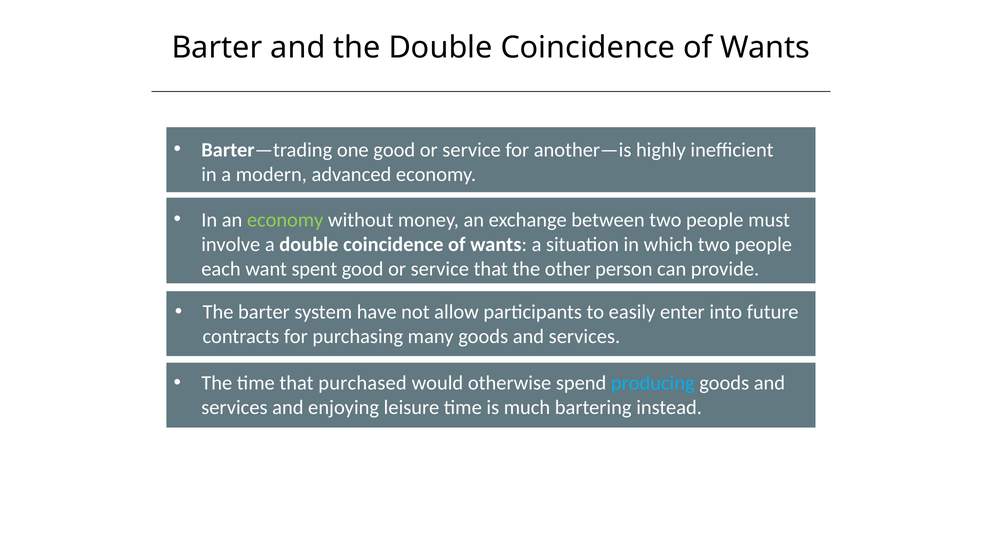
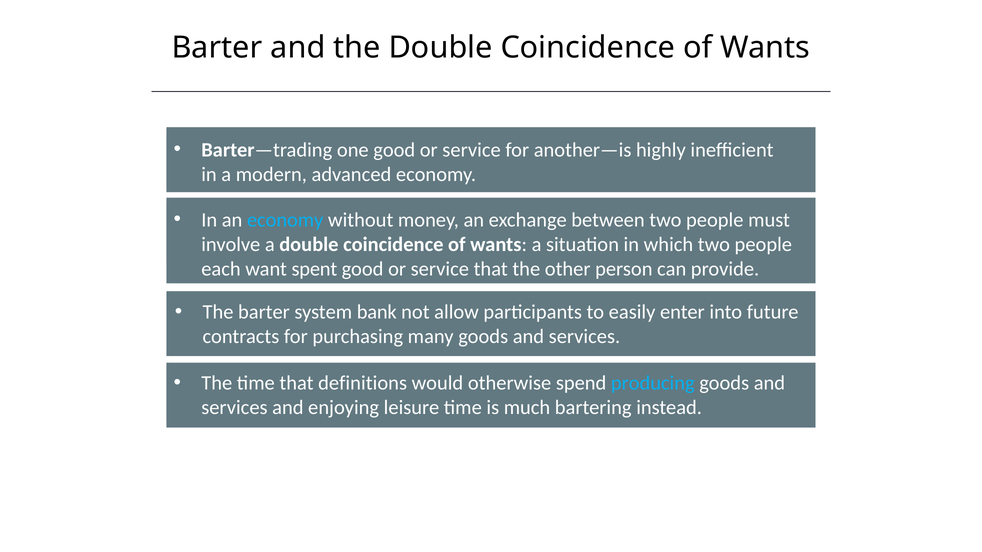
economy at (285, 220) colour: light green -> light blue
have: have -> bank
purchased: purchased -> definitions
